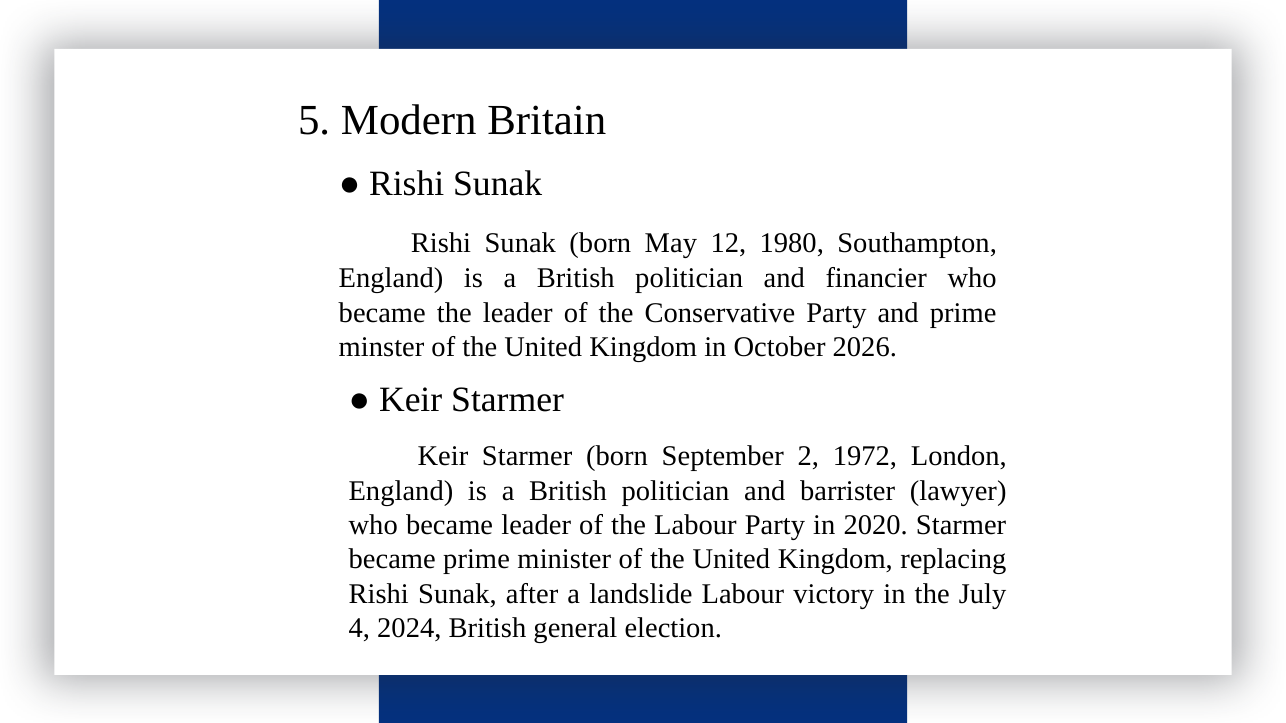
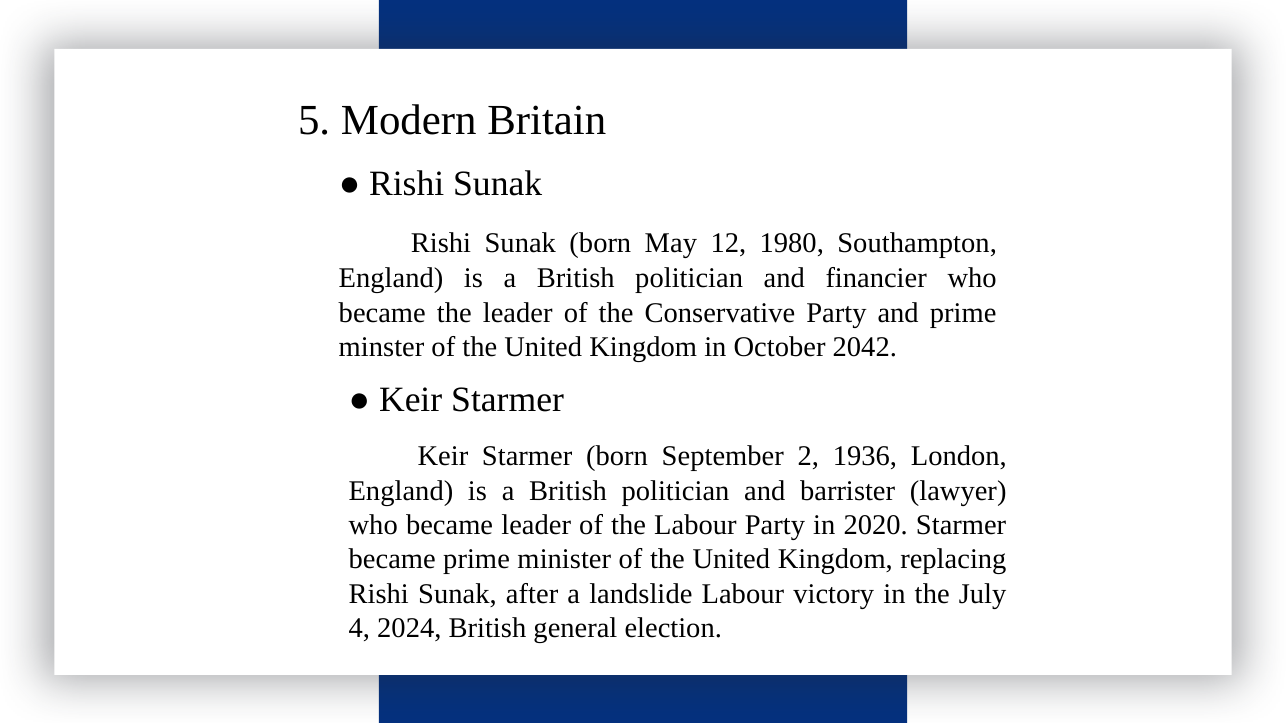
2026: 2026 -> 2042
1972: 1972 -> 1936
